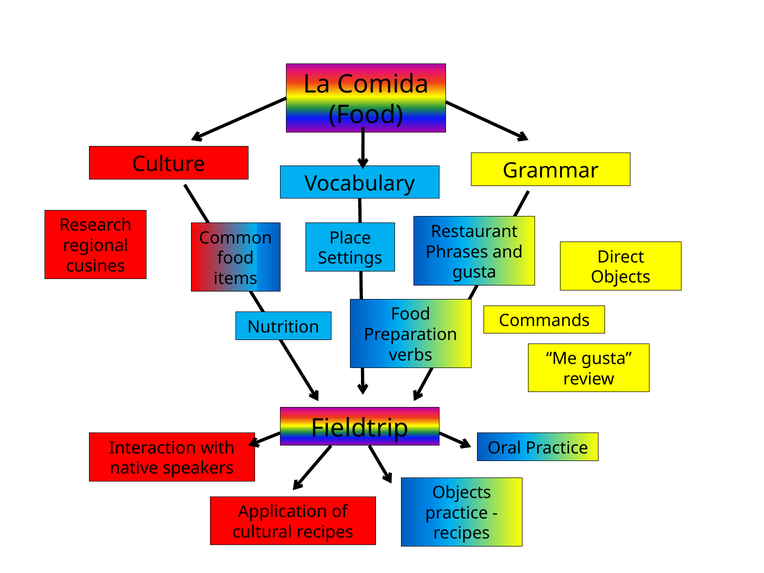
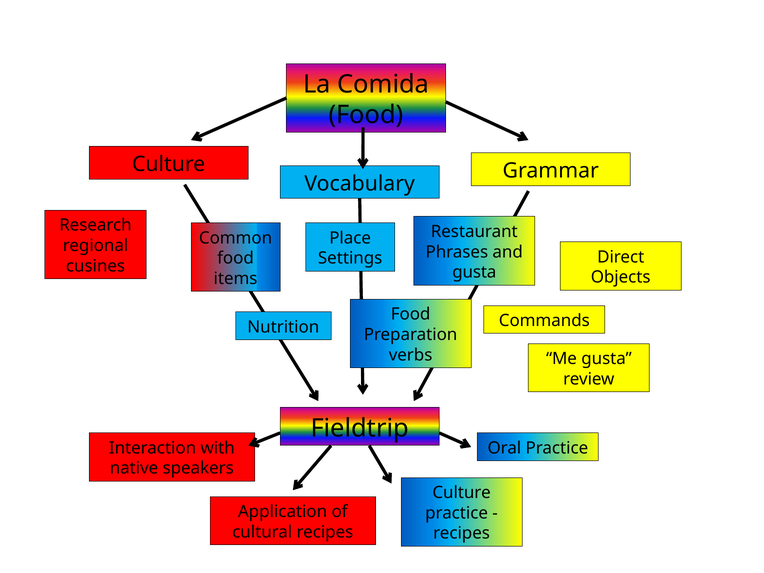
Objects at (462, 493): Objects -> Culture
